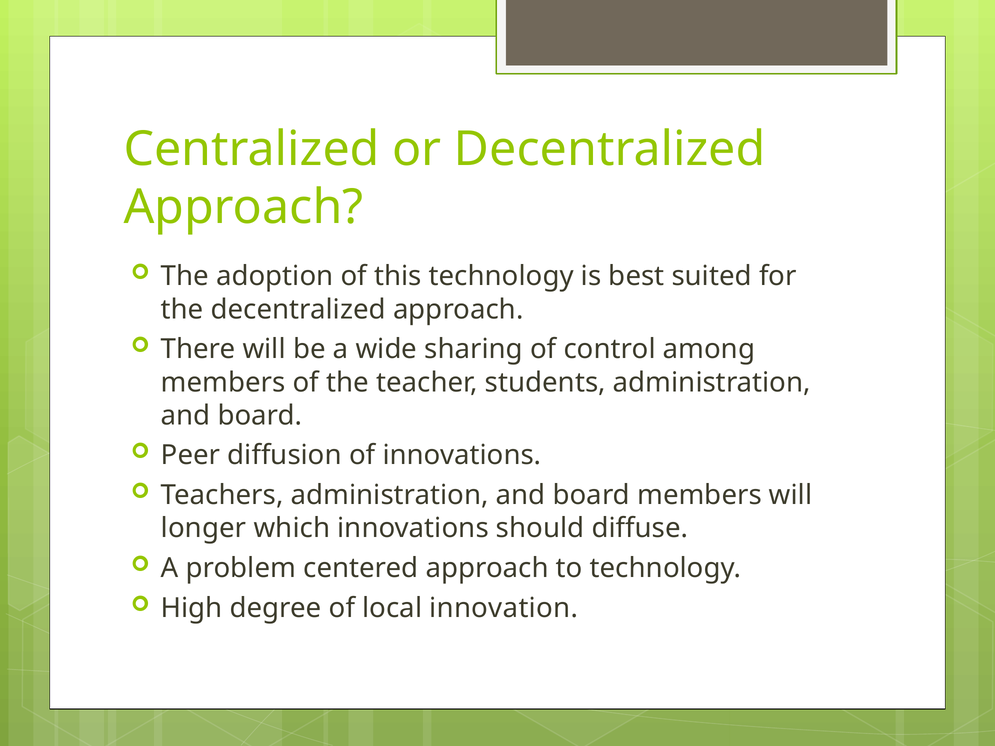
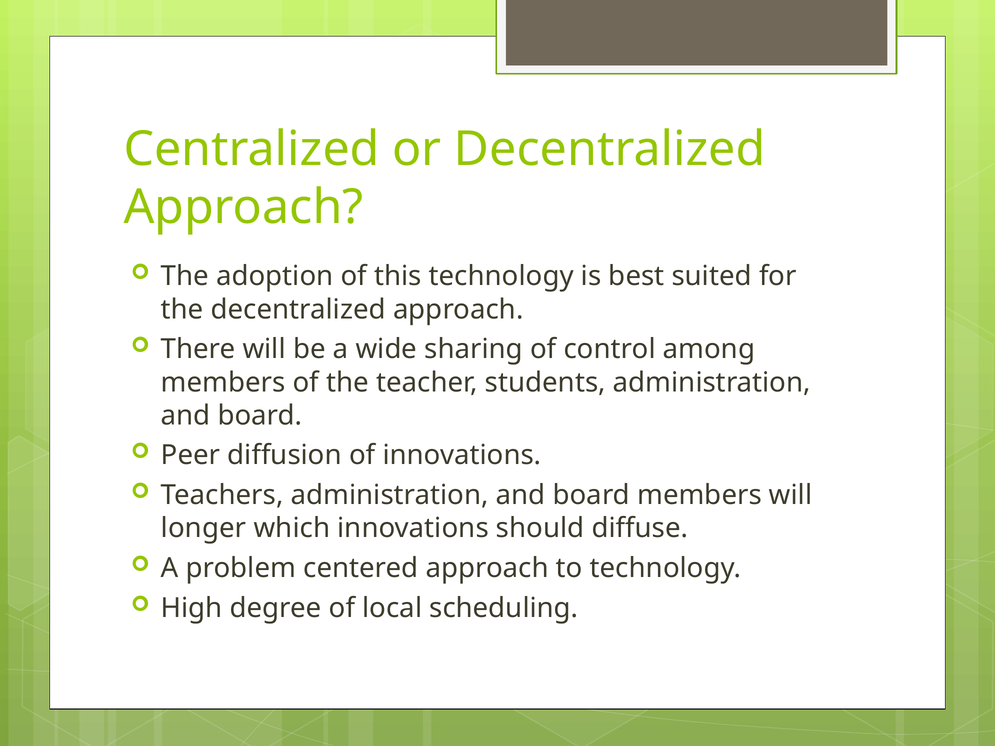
innovation: innovation -> scheduling
